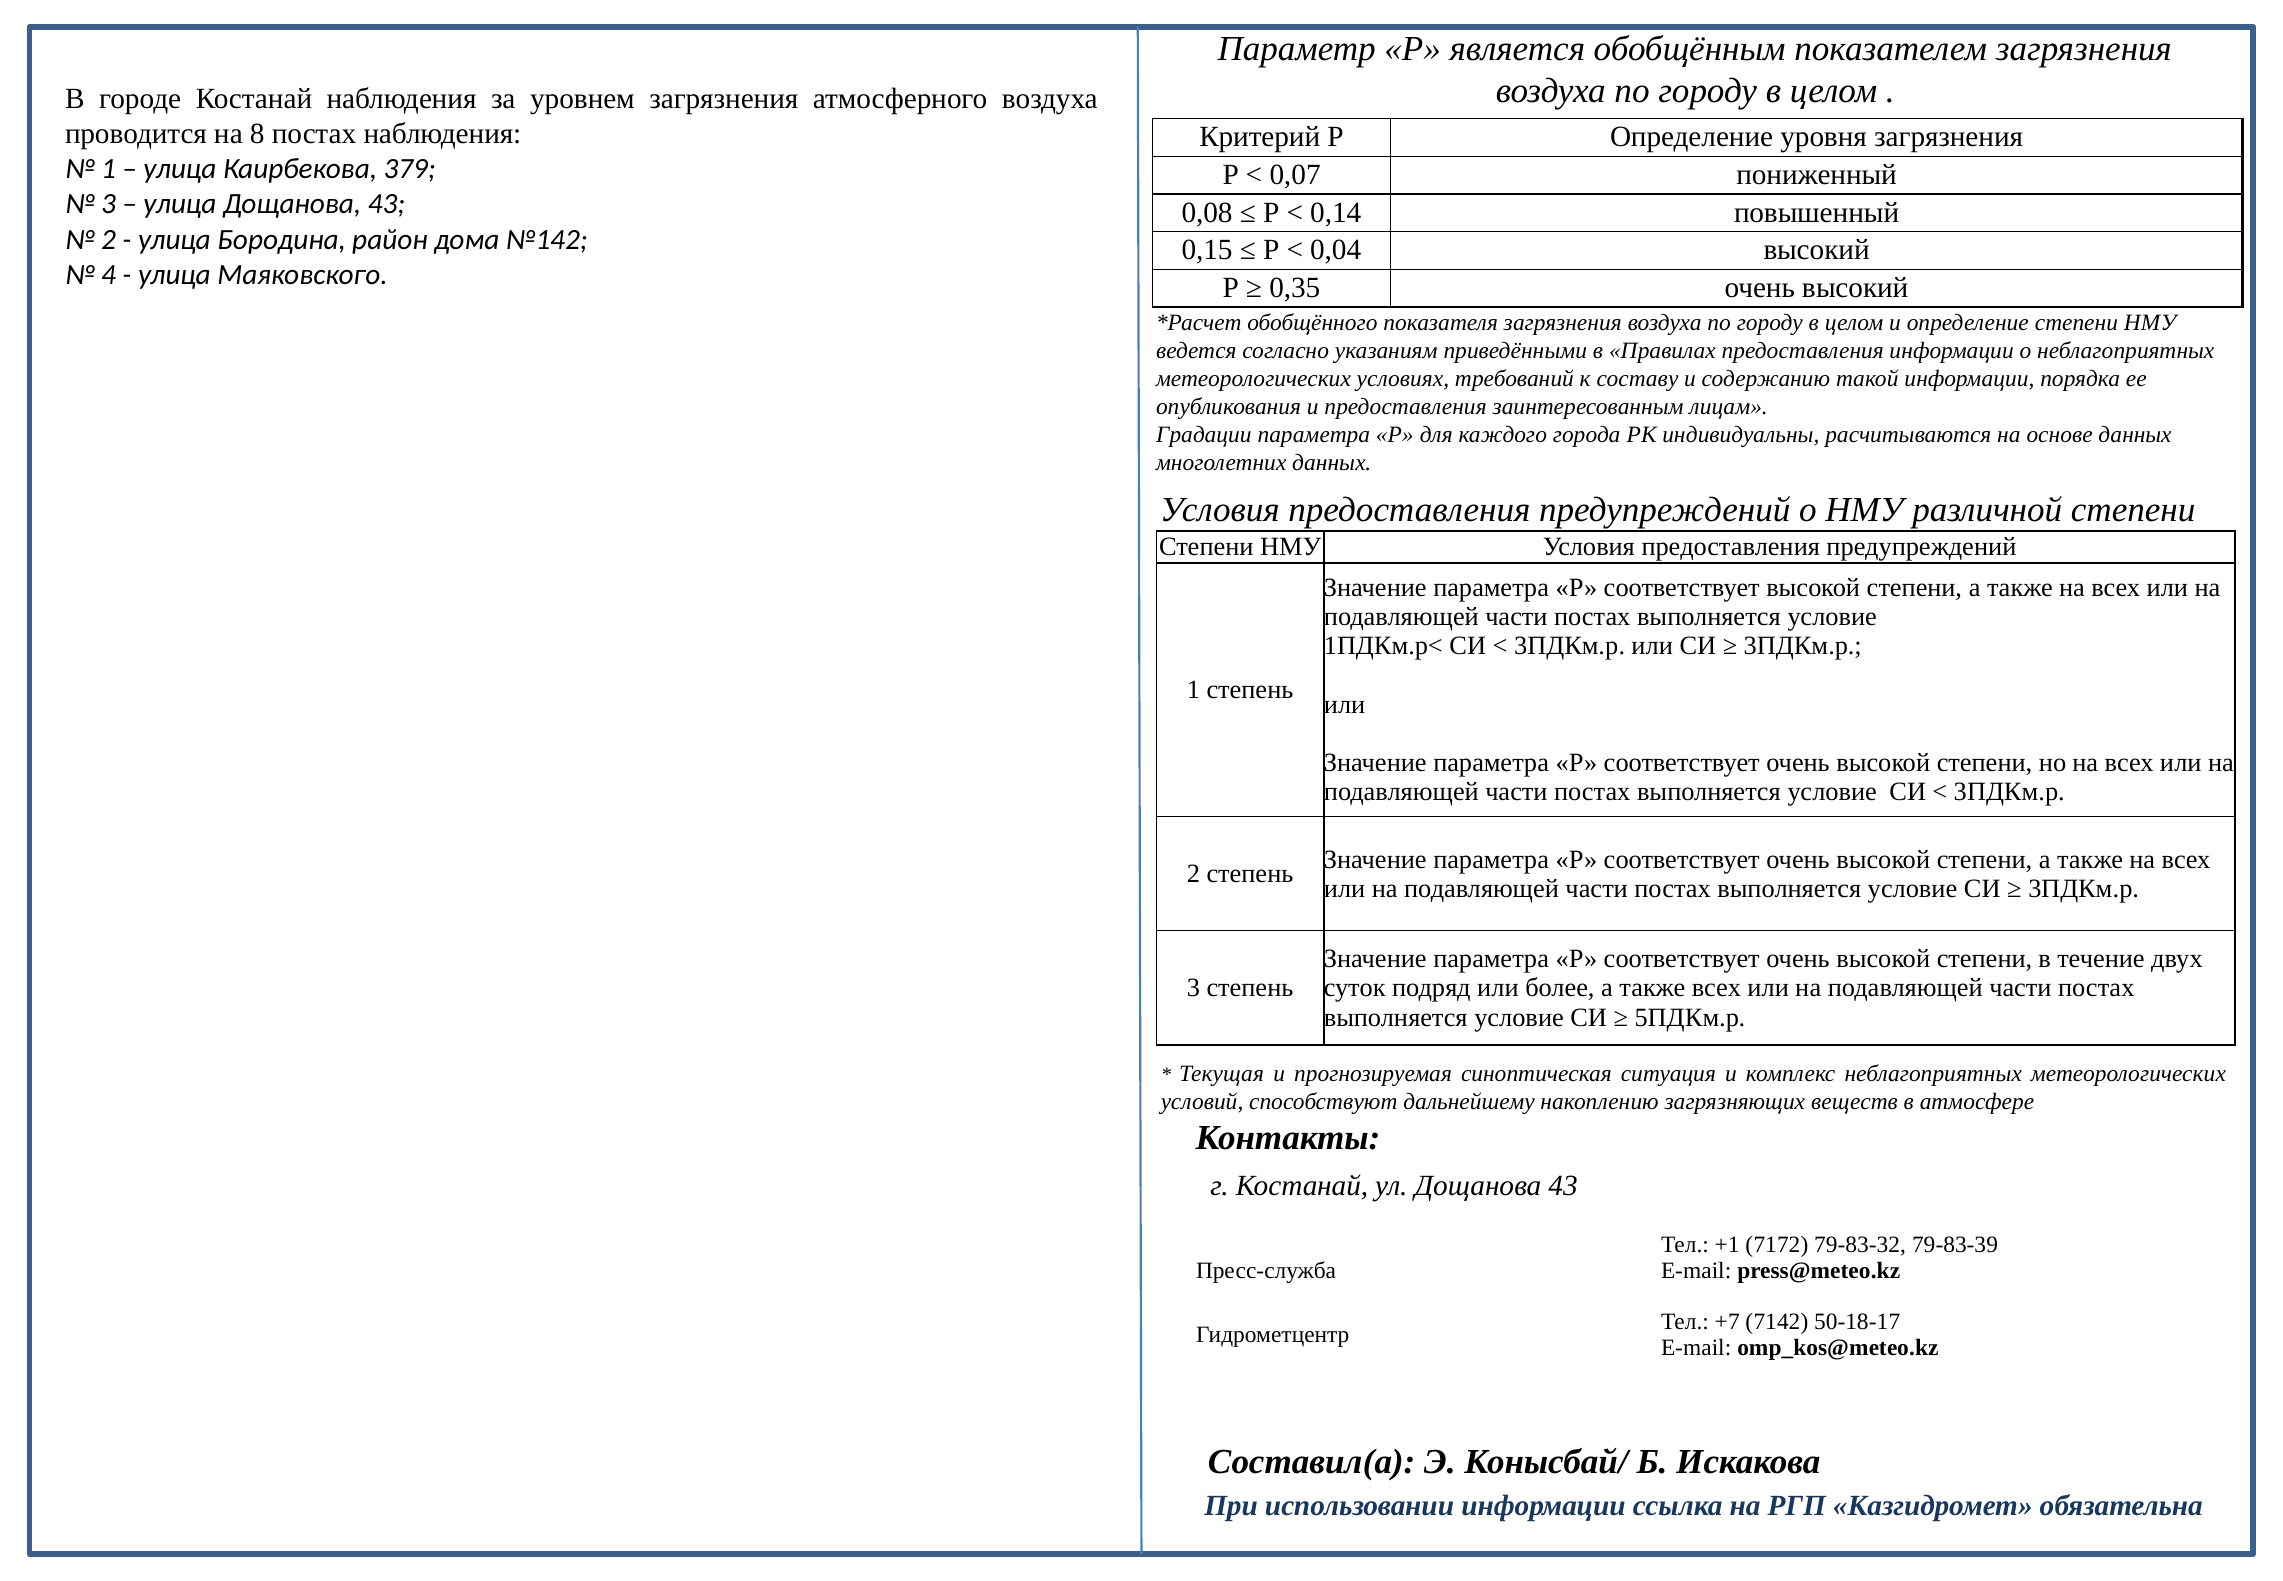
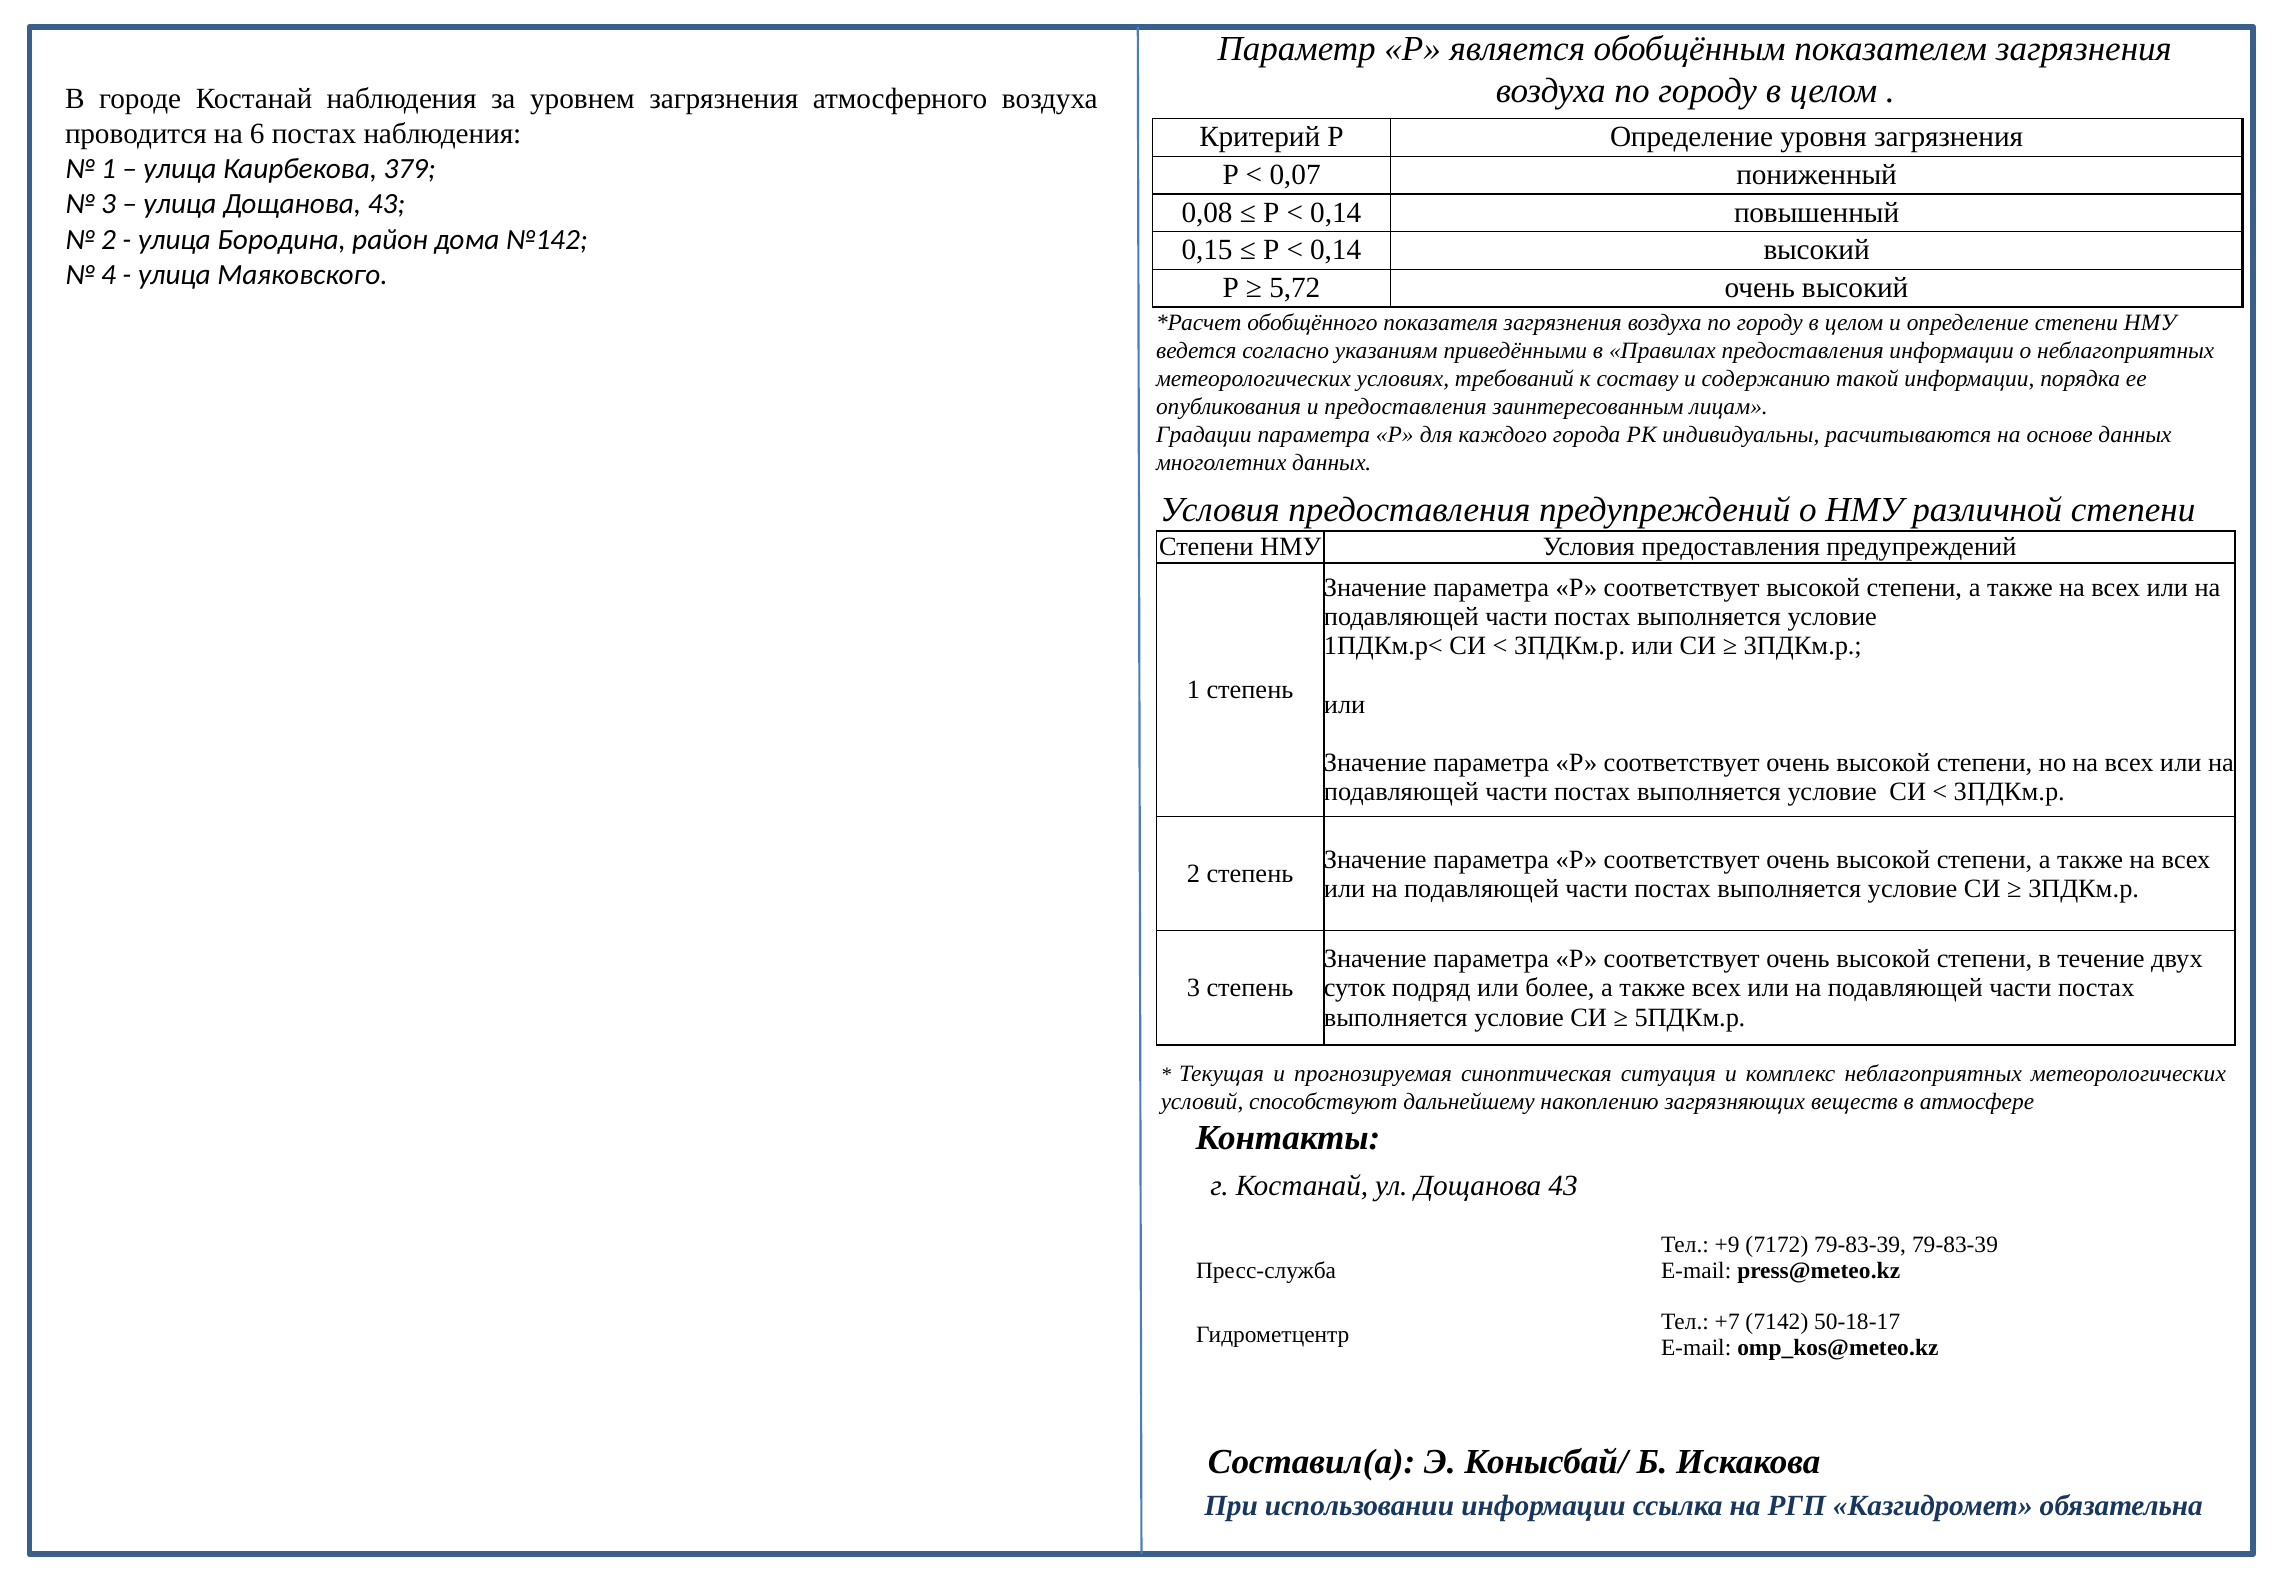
8: 8 -> 6
0,04 at (1336, 250): 0,04 -> 0,14
0,35: 0,35 -> 5,72
+1: +1 -> +9
7172 79-83-32: 79-83-32 -> 79-83-39
